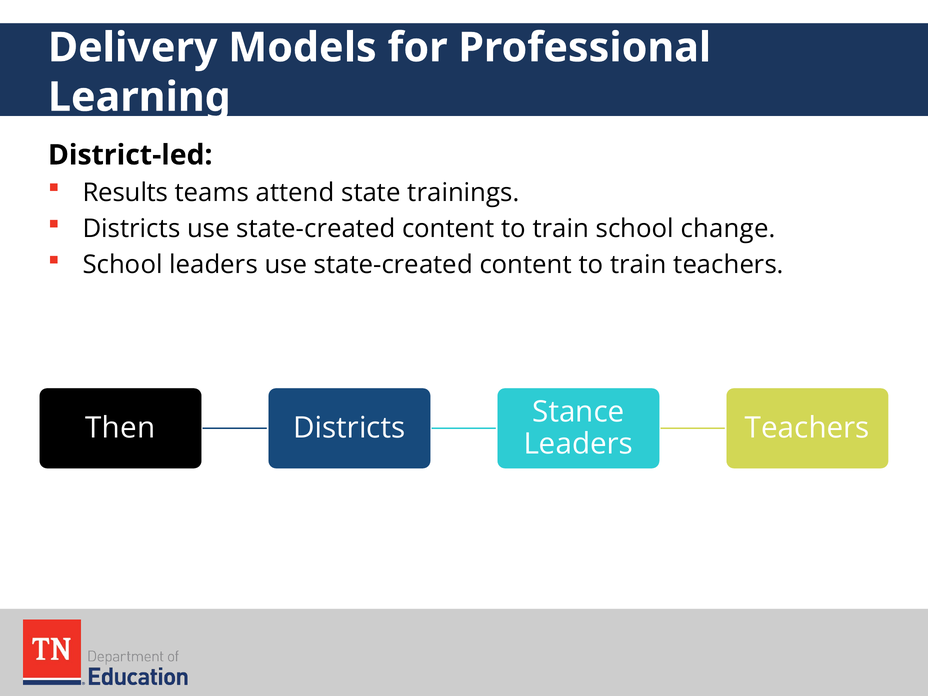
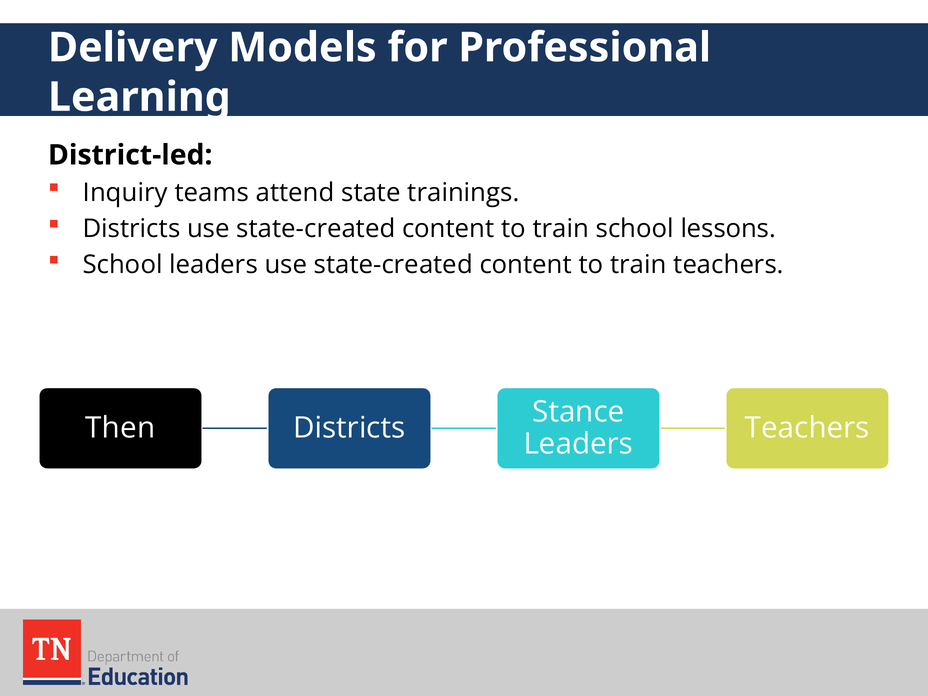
Results: Results -> Inquiry
change: change -> lessons
